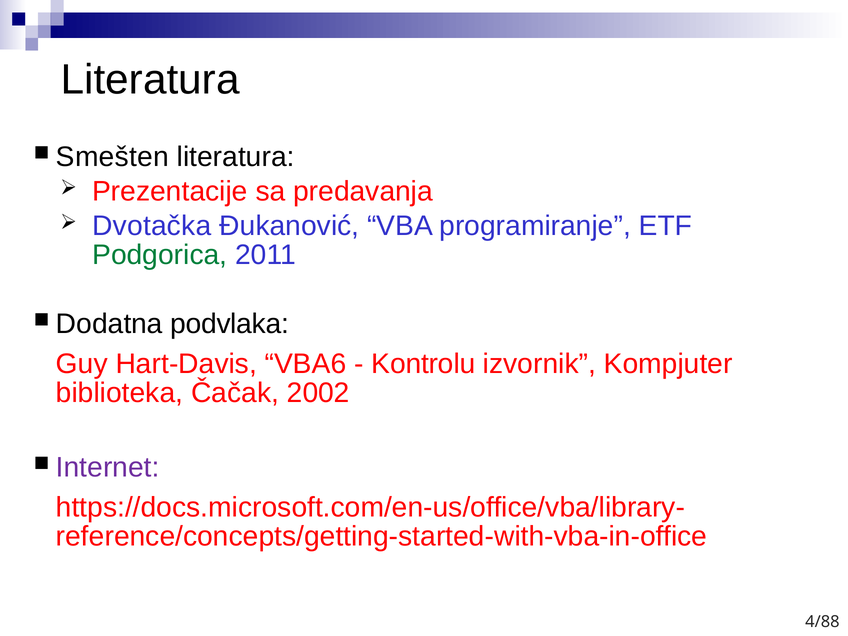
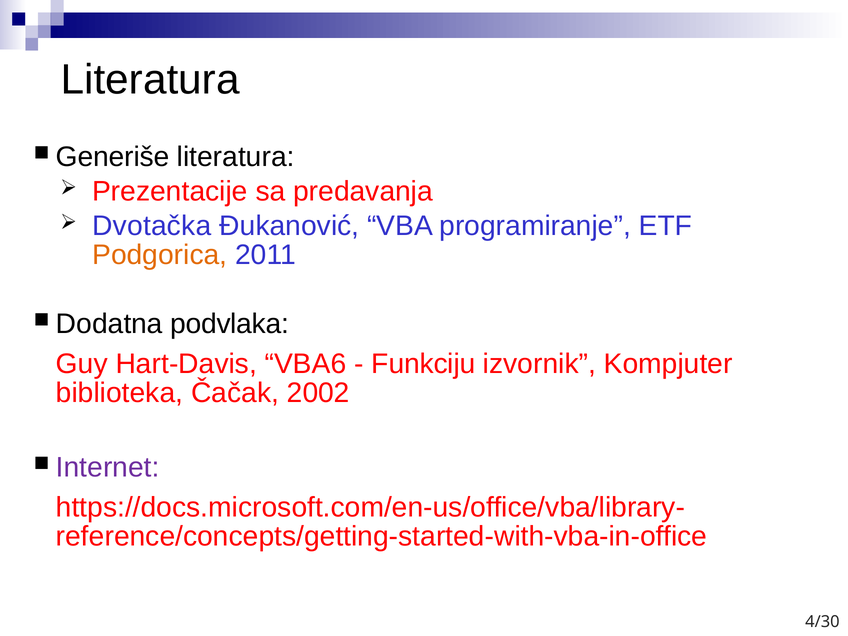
Smešten: Smešten -> Generiše
Podgorica colour: green -> orange
Kontrolu: Kontrolu -> Funkciju
4/88: 4/88 -> 4/30
